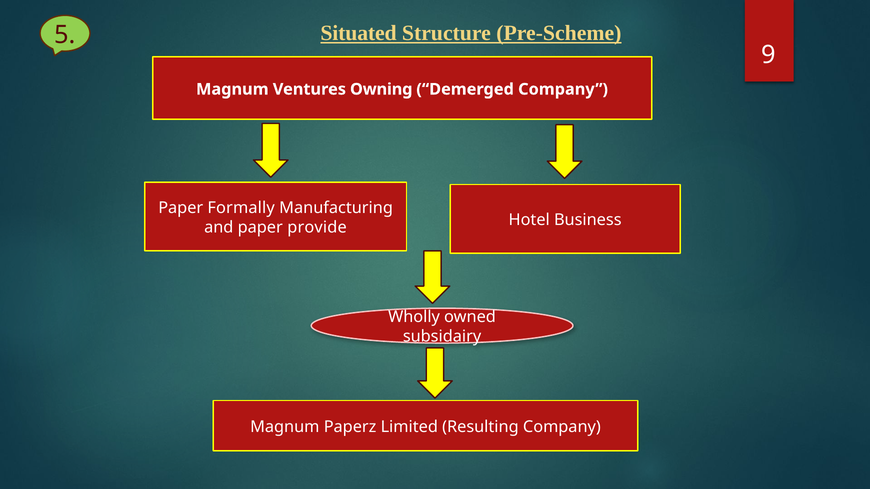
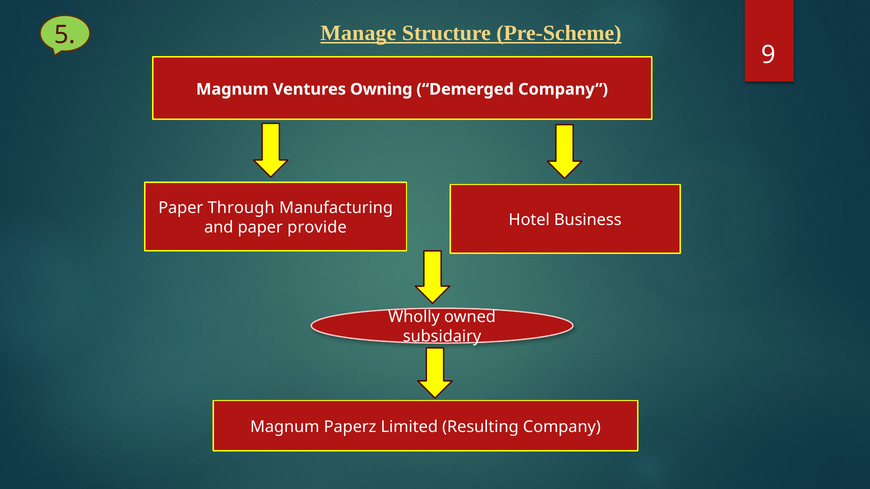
Situated: Situated -> Manage
Formally: Formally -> Through
